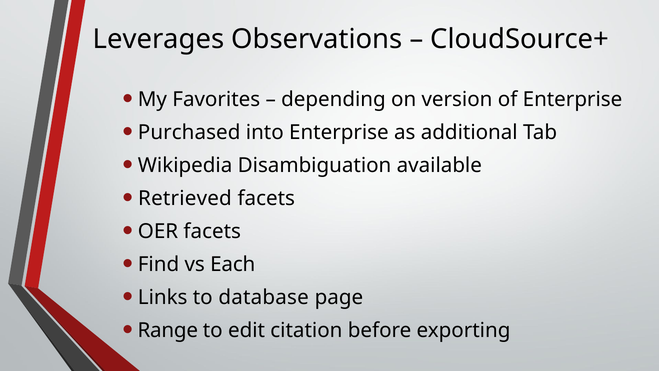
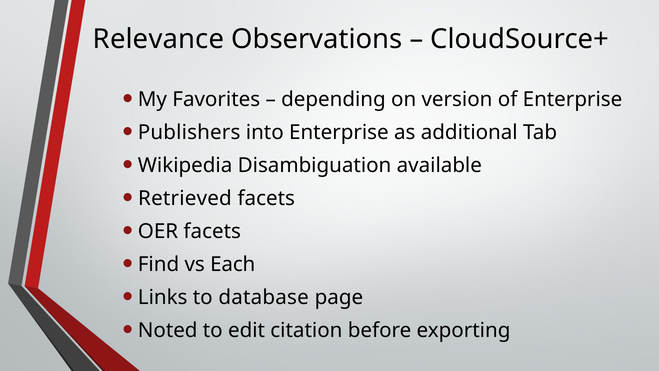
Leverages: Leverages -> Relevance
Purchased: Purchased -> Publishers
Range: Range -> Noted
